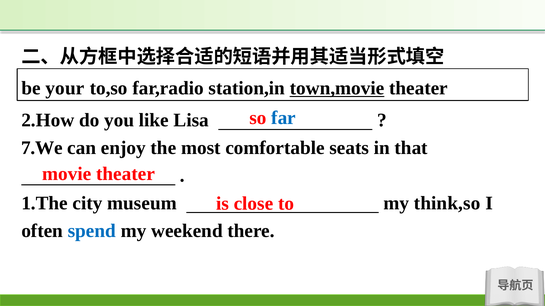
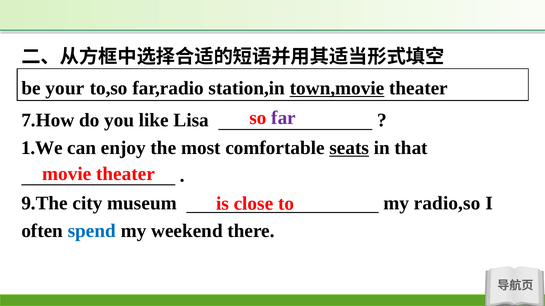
far colour: blue -> purple
2.How: 2.How -> 7.How
7.We: 7.We -> 1.We
seats underline: none -> present
1.The: 1.The -> 9.The
think,so: think,so -> radio,so
